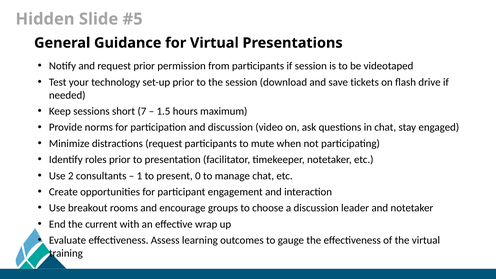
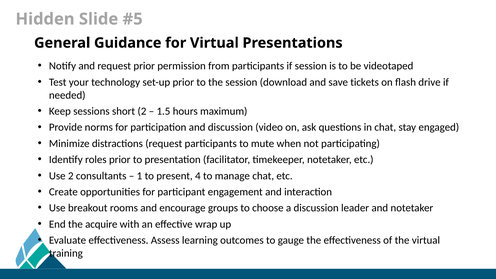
short 7: 7 -> 2
0: 0 -> 4
current: current -> acquire
